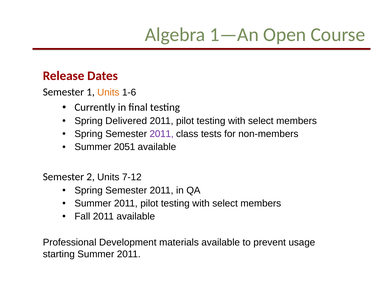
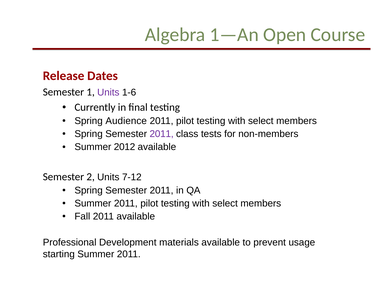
Units at (108, 92) colour: orange -> purple
Delivered: Delivered -> Audience
2051: 2051 -> 2012
